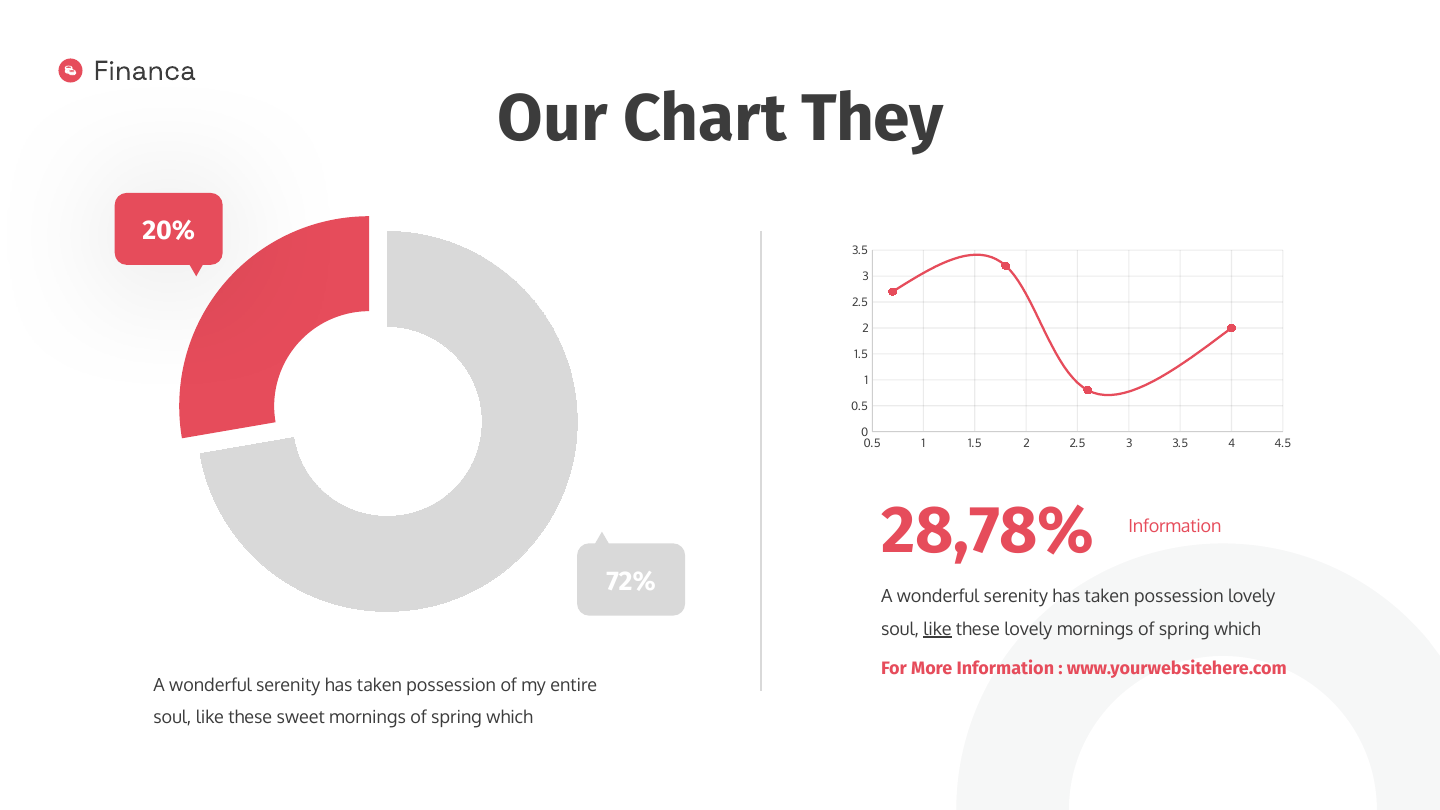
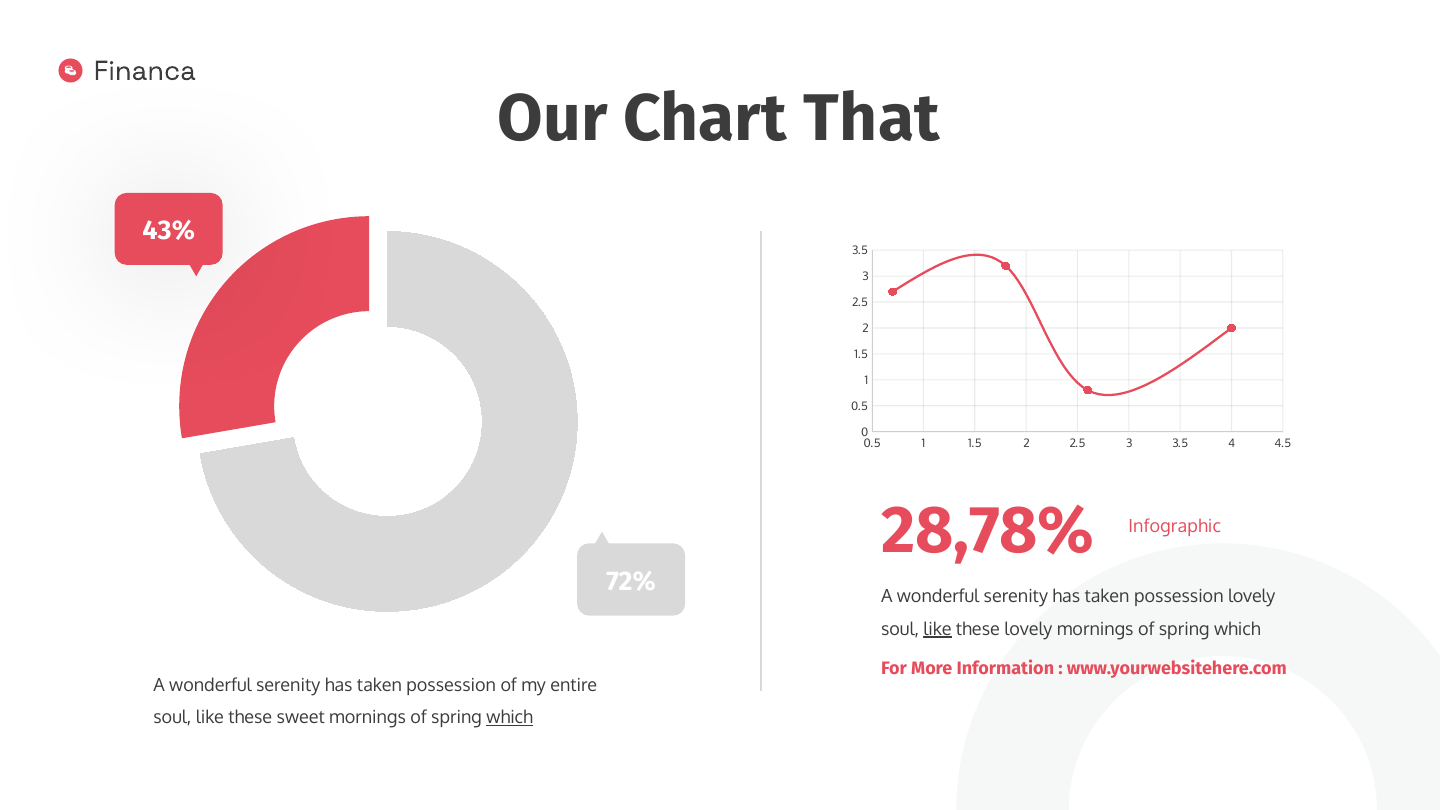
They: They -> That
20%: 20% -> 43%
28,78% Information: Information -> Infographic
which at (510, 718) underline: none -> present
